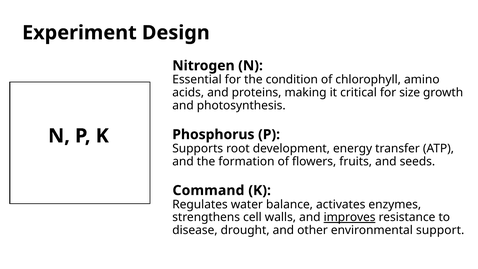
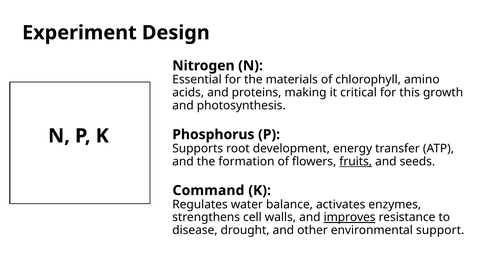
condition: condition -> materials
size: size -> this
fruits underline: none -> present
